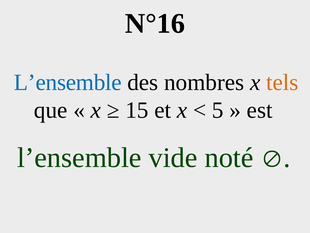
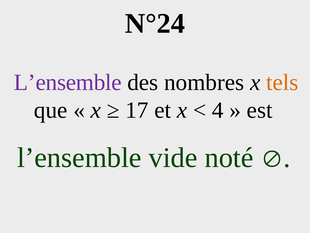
N°16: N°16 -> N°24
L’ensemble at (68, 82) colour: blue -> purple
15: 15 -> 17
5: 5 -> 4
